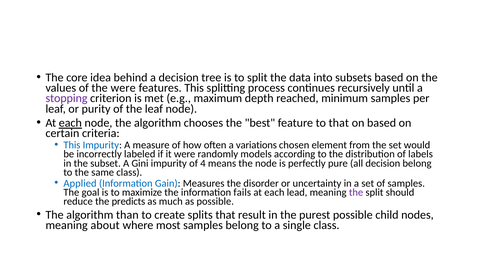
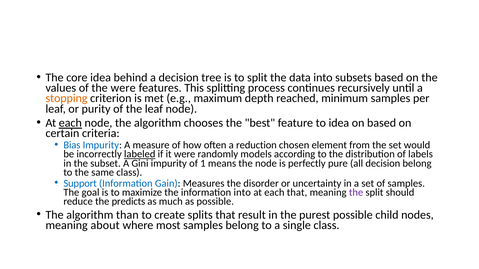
stopping colour: purple -> orange
to that: that -> idea
This at (72, 145): This -> Bias
variations: variations -> reduction
labeled underline: none -> present
4: 4 -> 1
Applied: Applied -> Support
information fails: fails -> into
each lead: lead -> that
